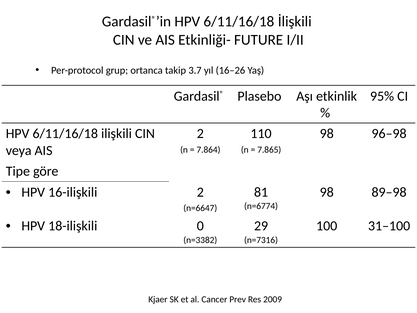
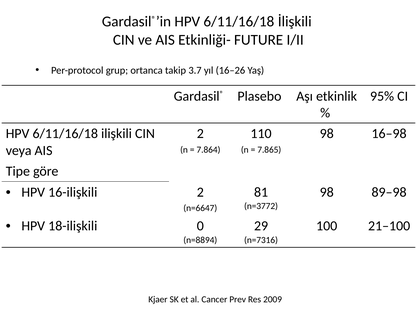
96–98: 96–98 -> 16–98
n=6774: n=6774 -> n=3772
31–100: 31–100 -> 21–100
n=3382: n=3382 -> n=8894
